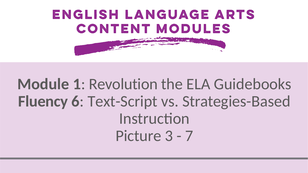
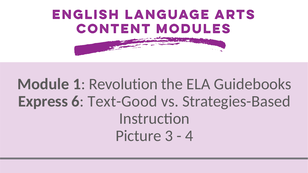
Fluency: Fluency -> Express
Text-Script: Text-Script -> Text-Good
7: 7 -> 4
